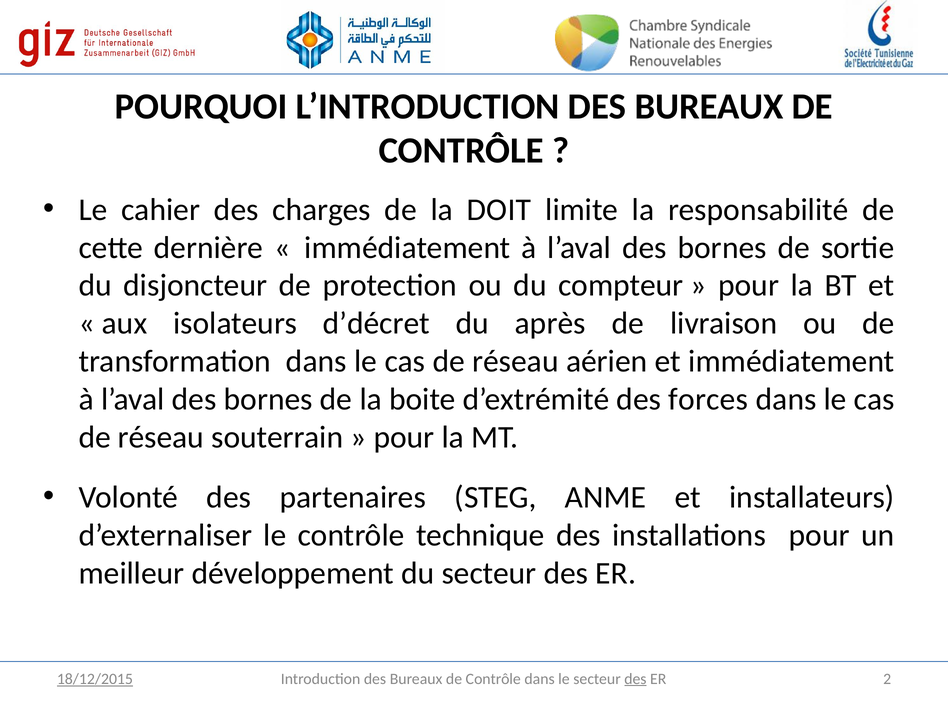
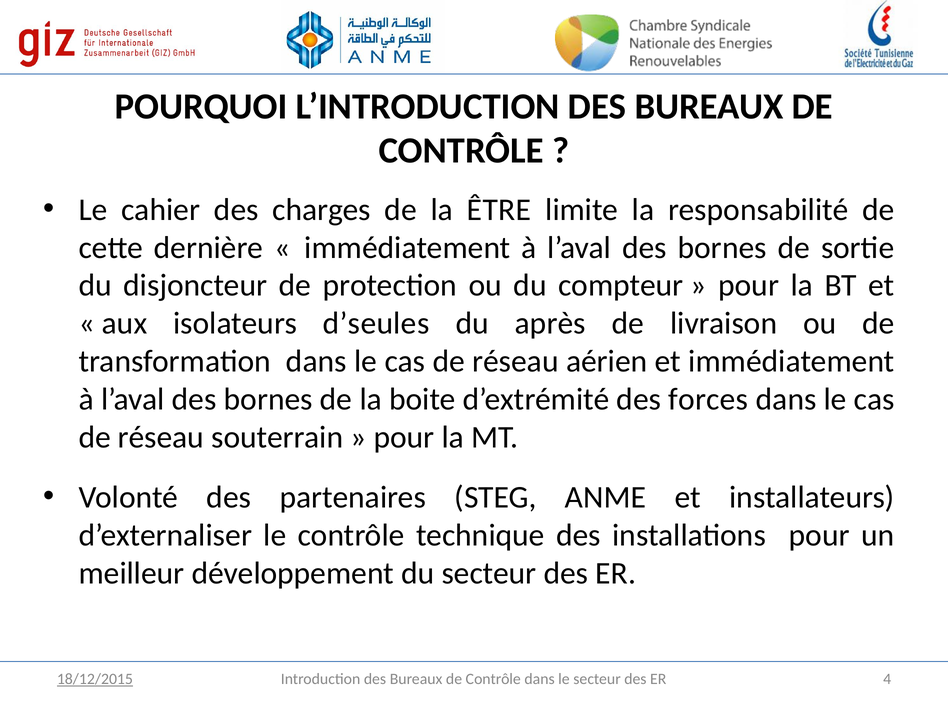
DOIT: DOIT -> ÊTRE
d’décret: d’décret -> d’seules
des at (635, 679) underline: present -> none
2: 2 -> 4
